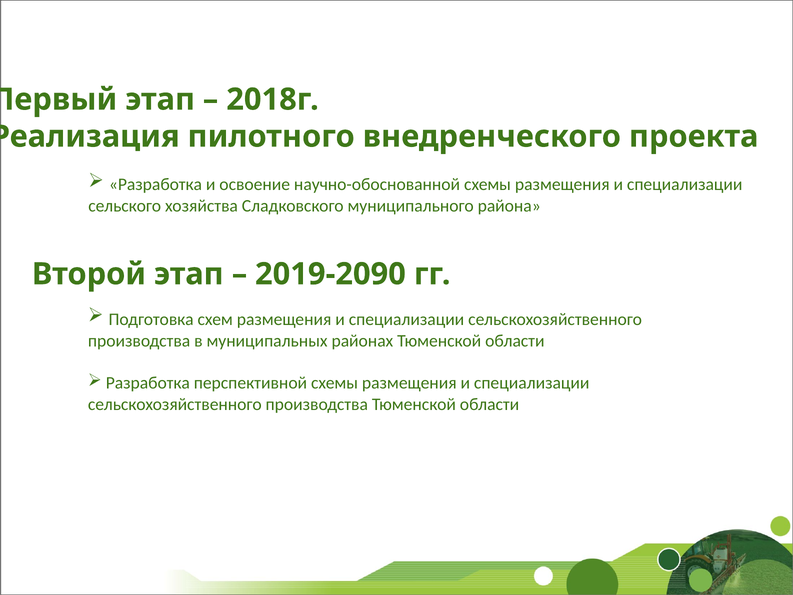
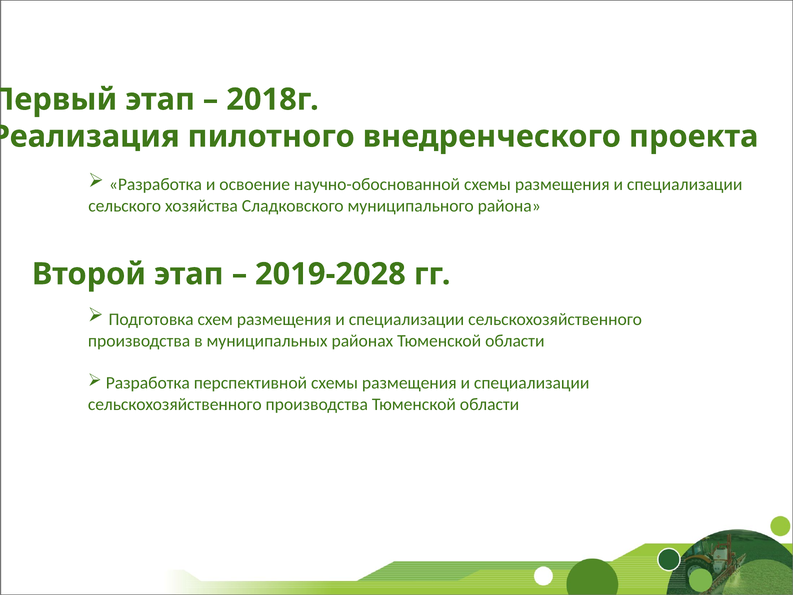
2019-2090: 2019-2090 -> 2019-2028
